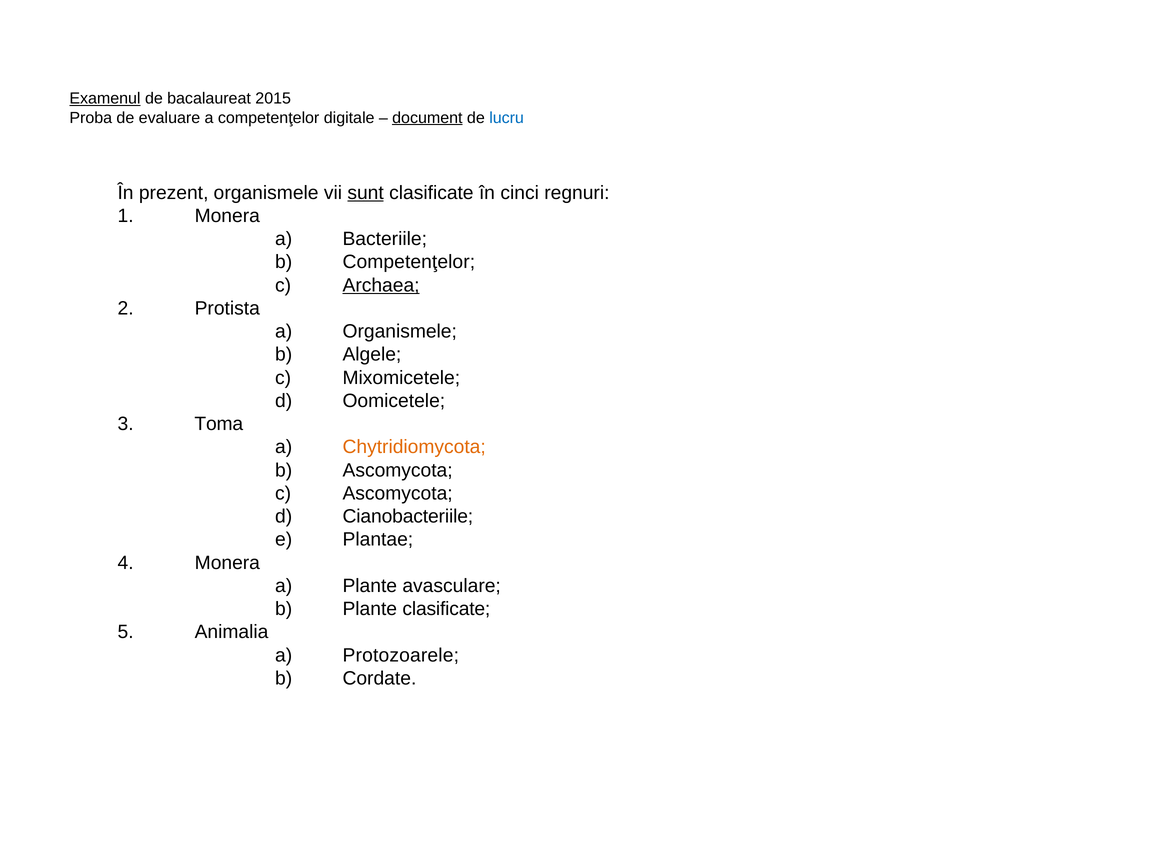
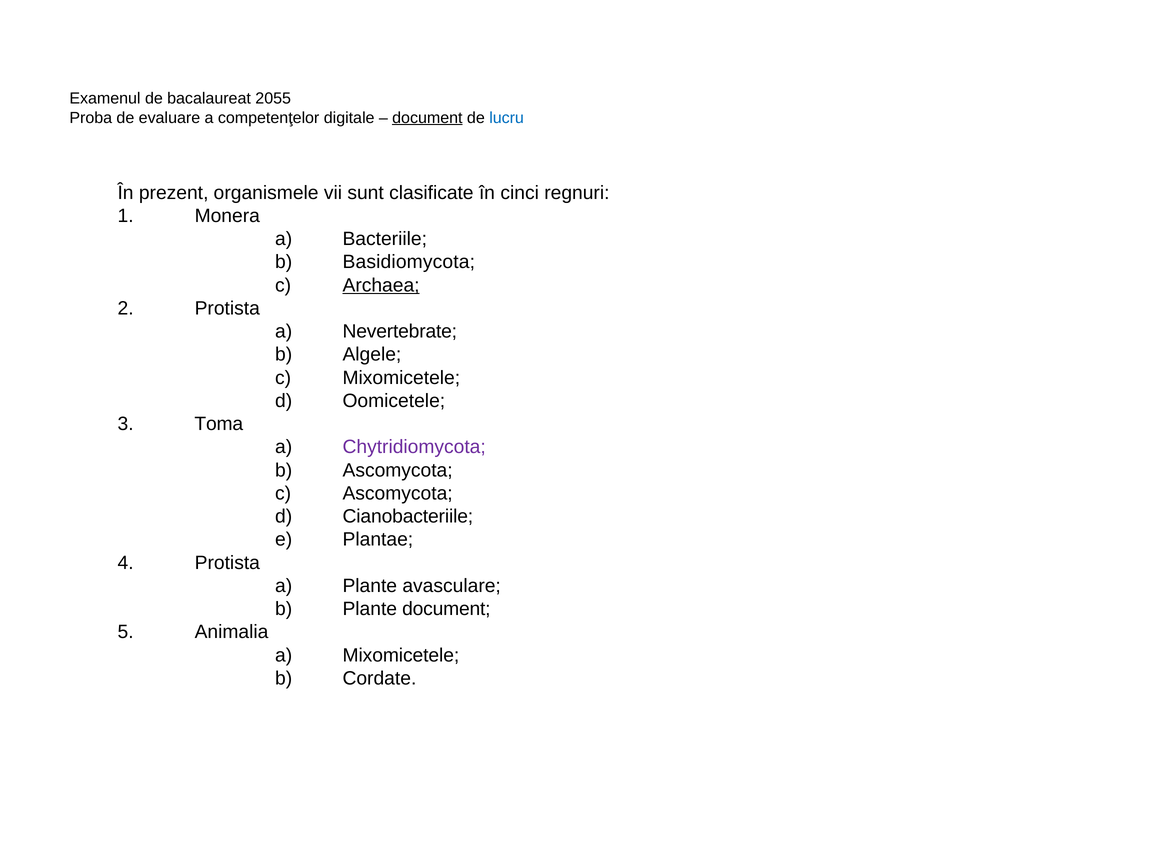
Examenul underline: present -> none
2015: 2015 -> 2055
sunt underline: present -> none
Competenţelor at (409, 262): Competenţelor -> Basidiomycota
a Organismele: Organismele -> Nevertebrate
Chytridiomycota colour: orange -> purple
Monera at (227, 563): Monera -> Protista
Plante clasificate: clasificate -> document
a Protozoarele: Protozoarele -> Mixomicetele
